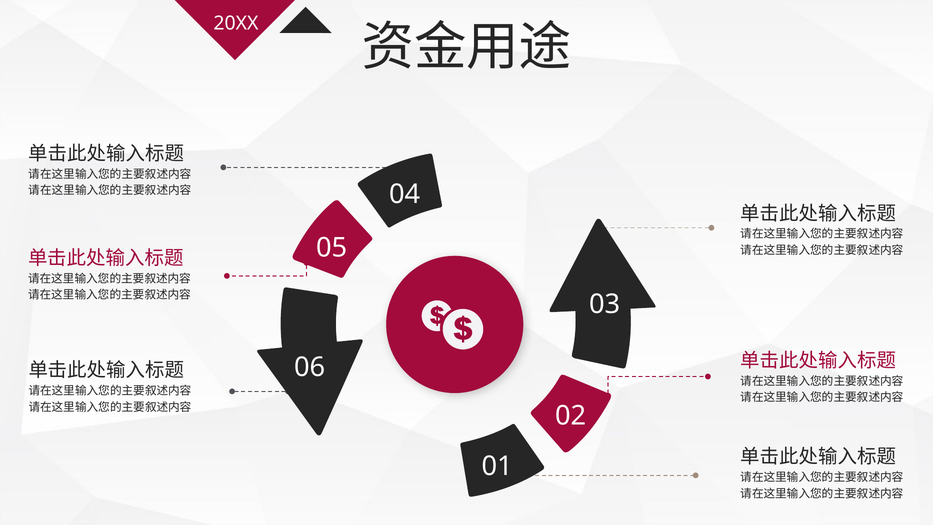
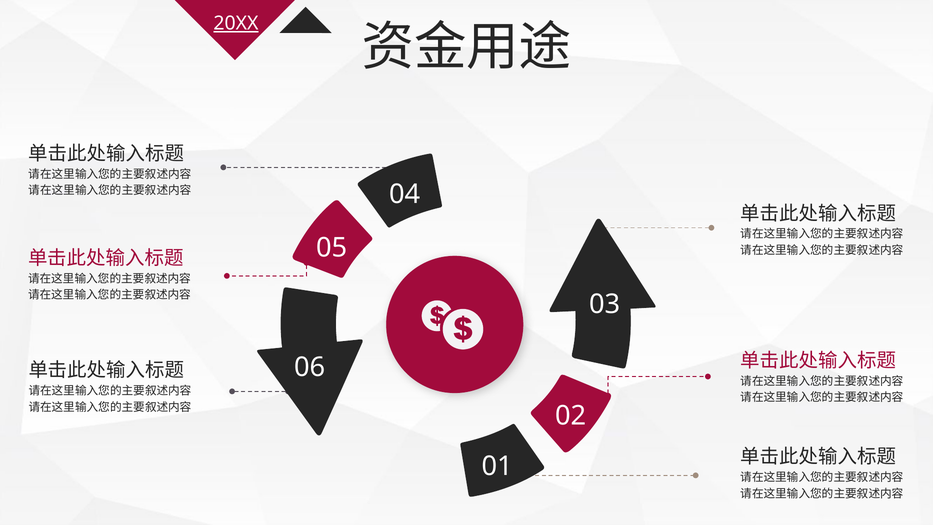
20XX underline: none -> present
